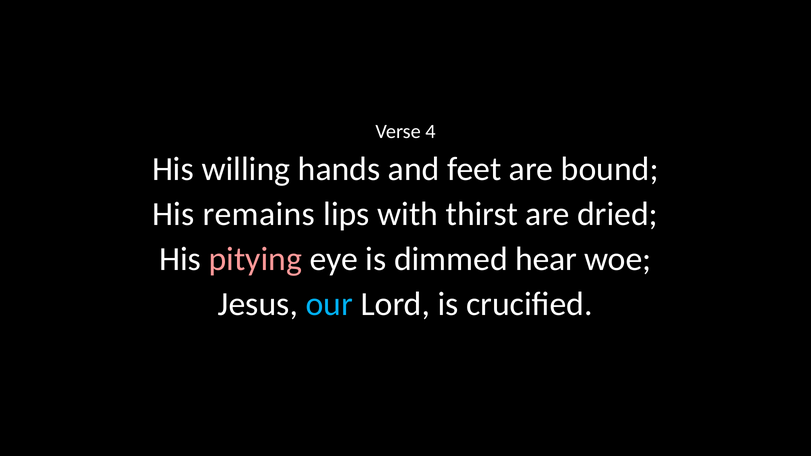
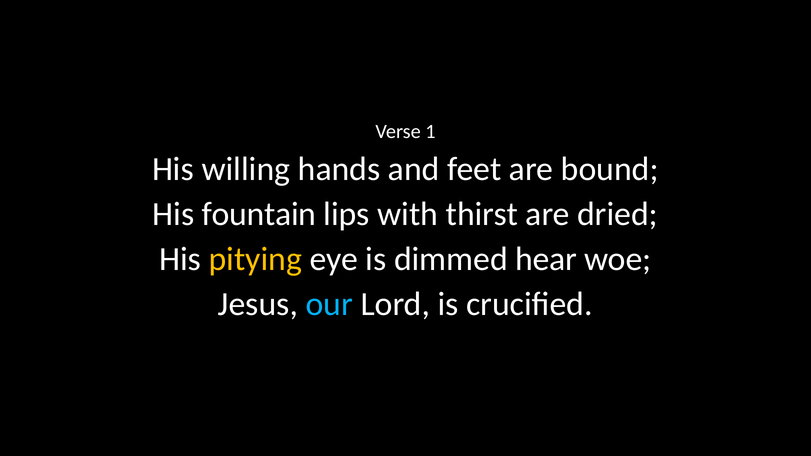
4: 4 -> 1
remains: remains -> fountain
pitying colour: pink -> yellow
